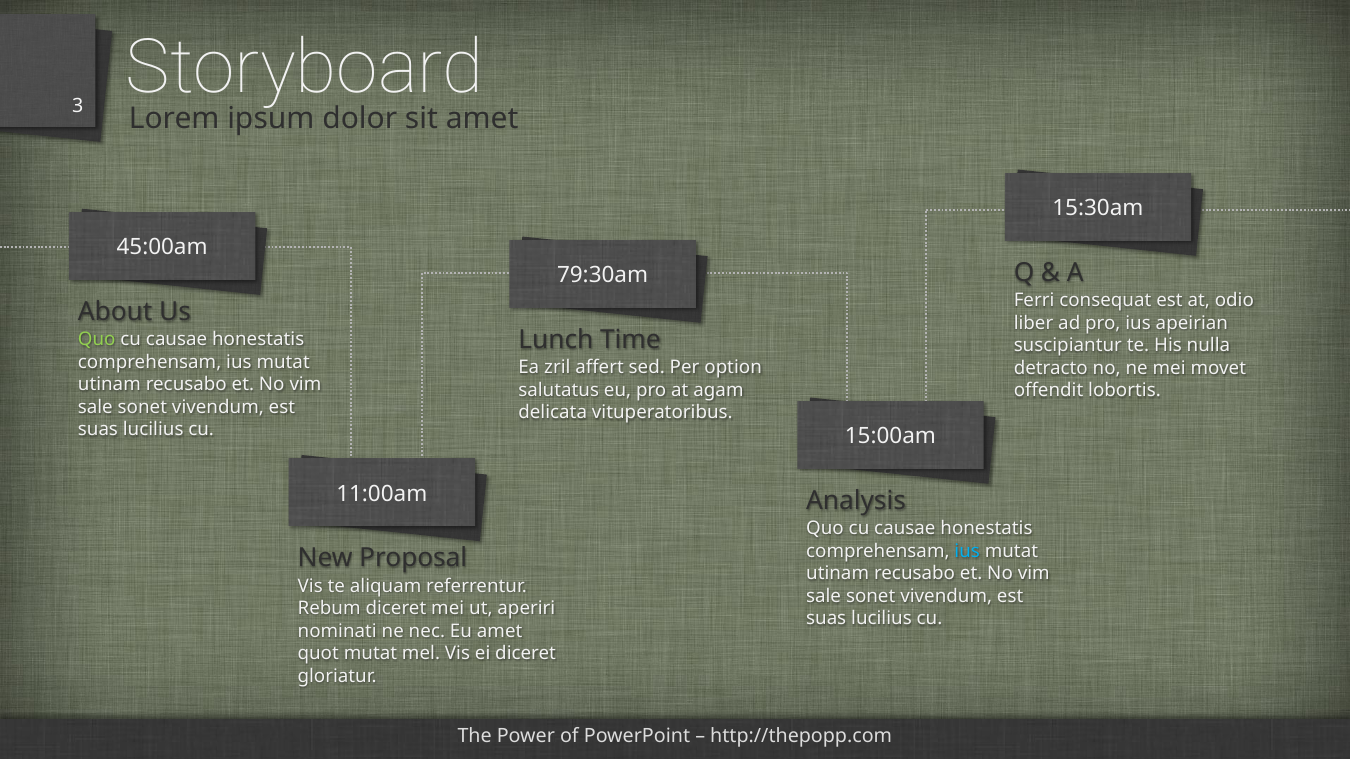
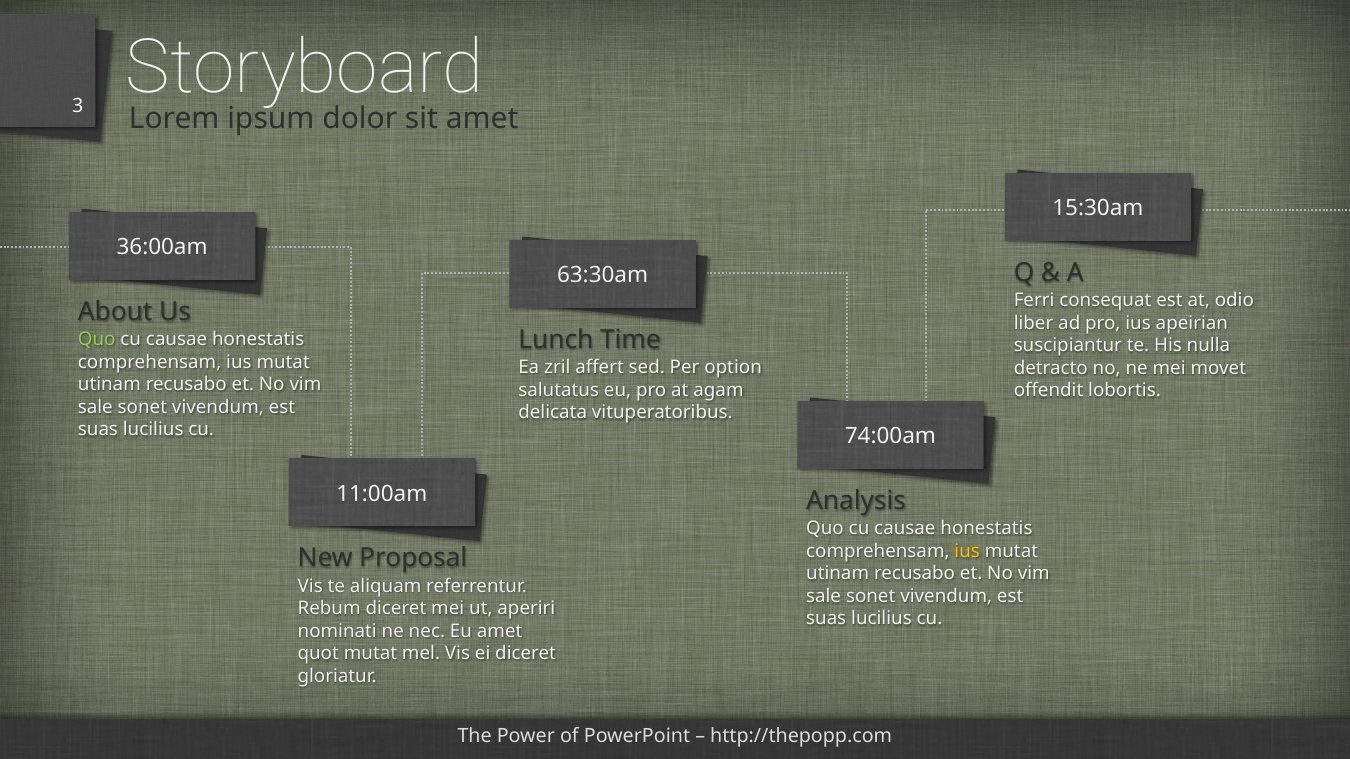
45:00am: 45:00am -> 36:00am
79:30am: 79:30am -> 63:30am
15:00am: 15:00am -> 74:00am
ius at (967, 551) colour: light blue -> yellow
